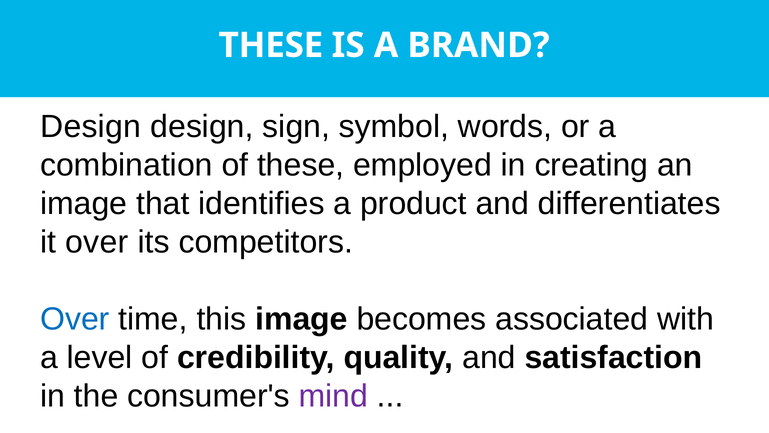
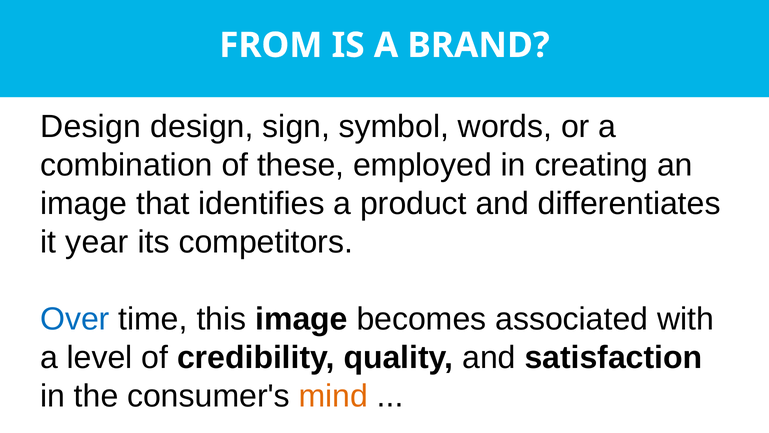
THESE at (271, 45): THESE -> FROM
it over: over -> year
mind colour: purple -> orange
